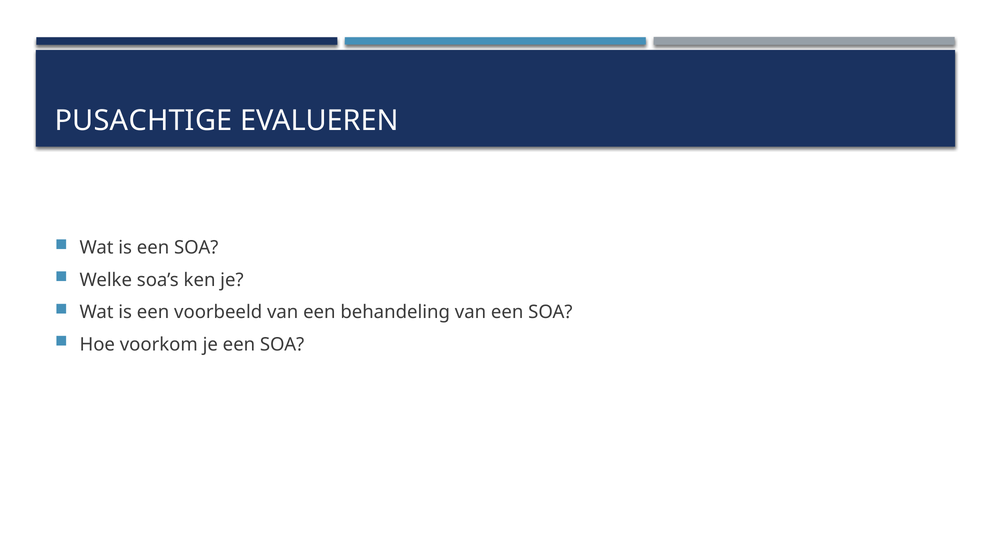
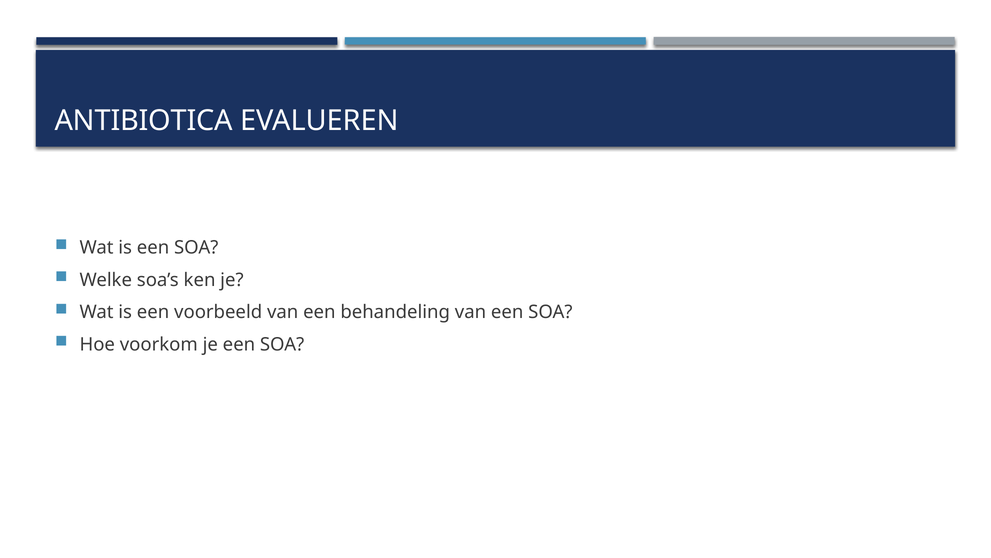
PUSACHTIGE: PUSACHTIGE -> ANTIBIOTICA
